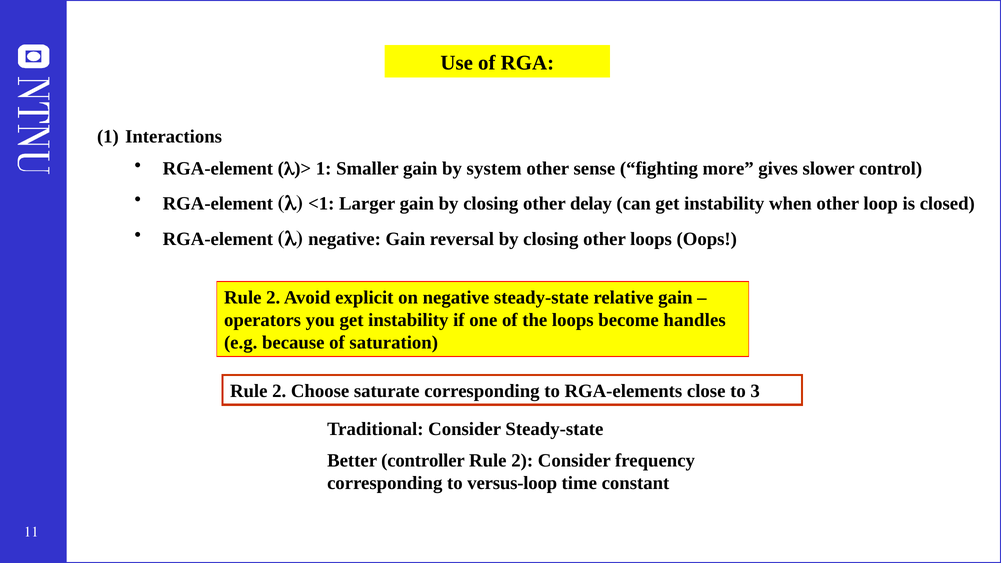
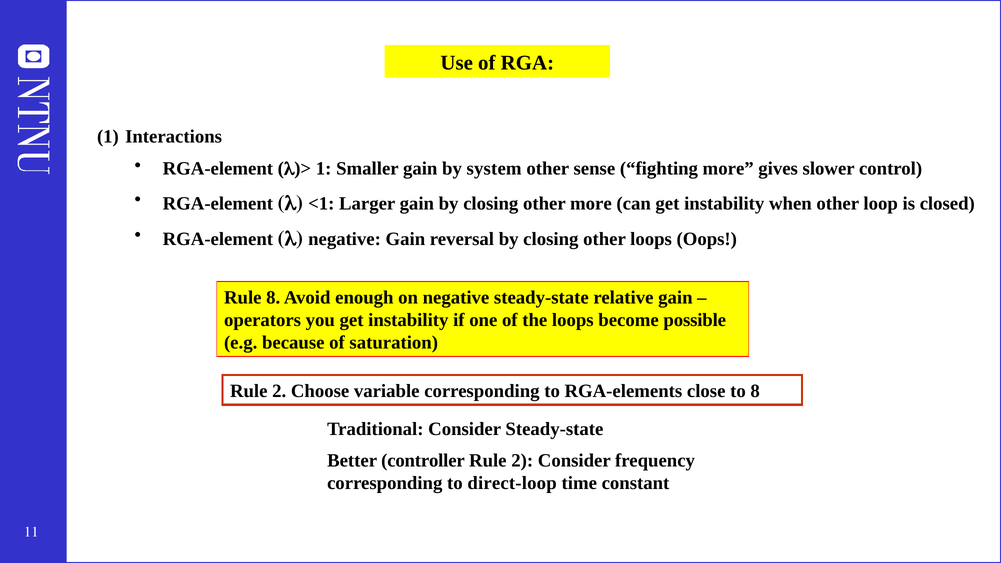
other delay: delay -> more
2 at (273, 298): 2 -> 8
explicit: explicit -> enough
handles: handles -> possible
saturate: saturate -> variable
to 3: 3 -> 8
versus-loop: versus-loop -> direct-loop
